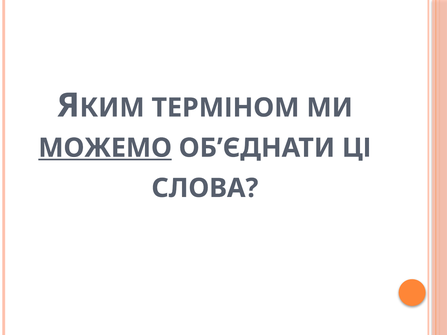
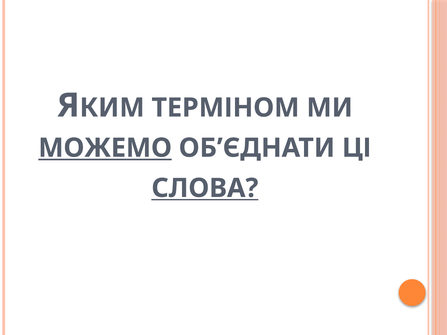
СЛОВА underline: none -> present
